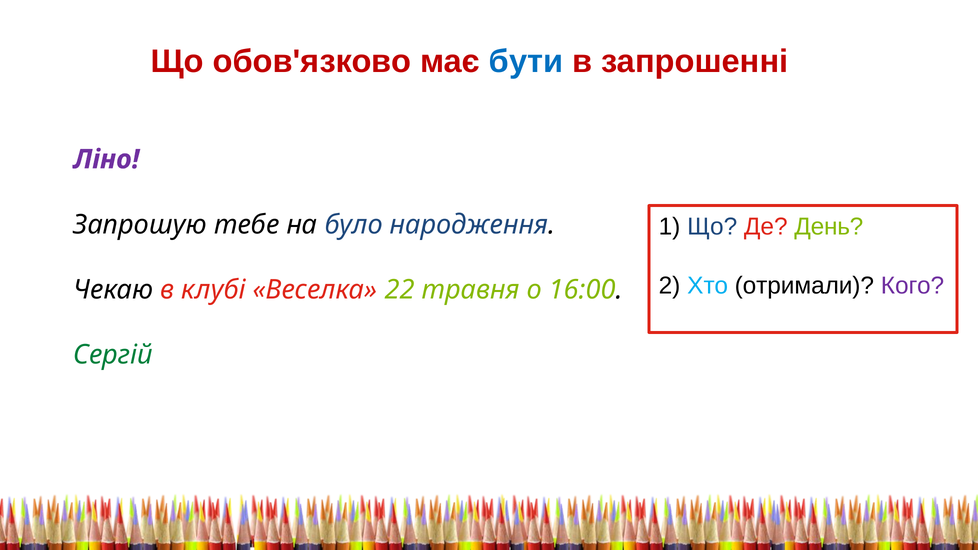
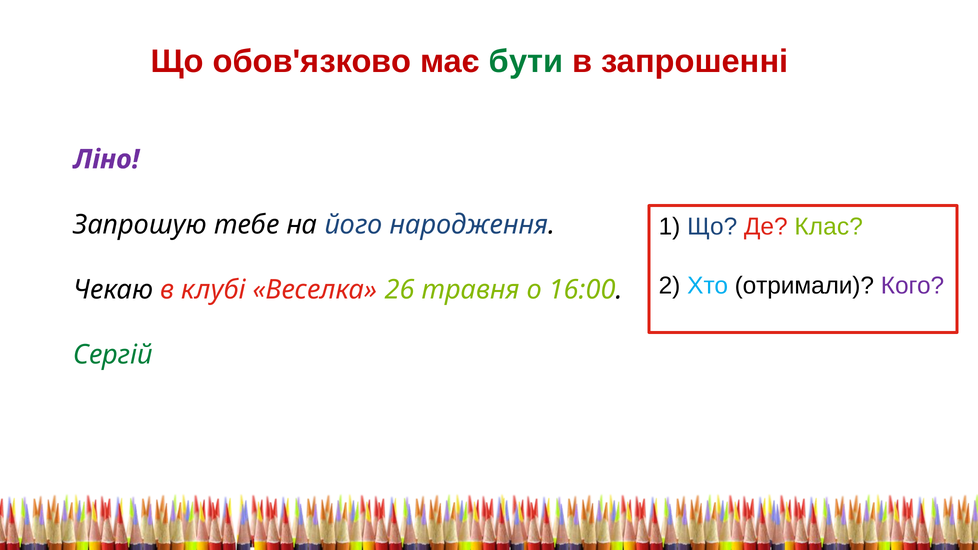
бути colour: blue -> green
День: День -> Клас
було: було -> його
22: 22 -> 26
